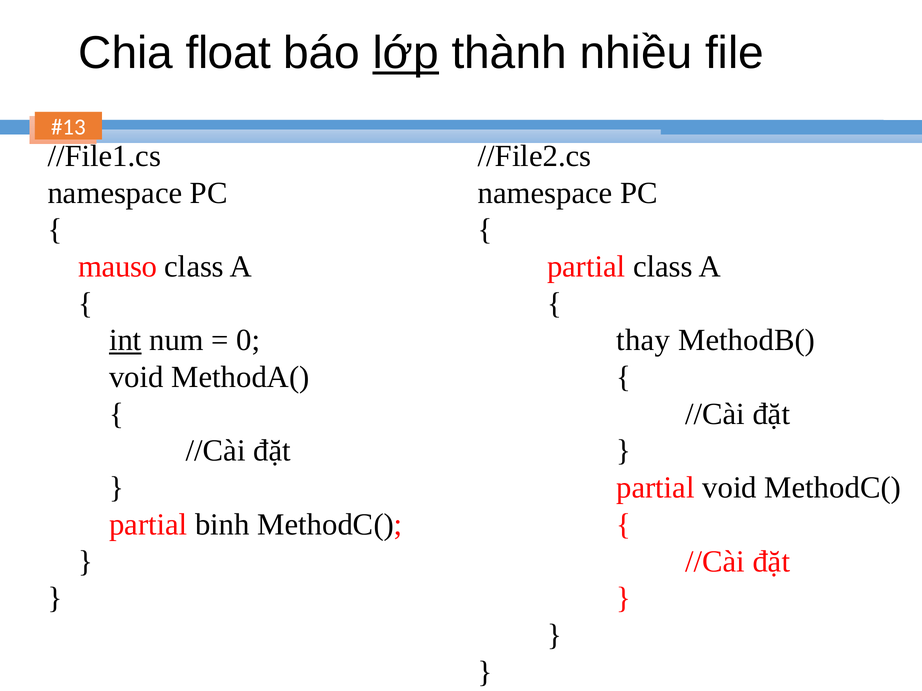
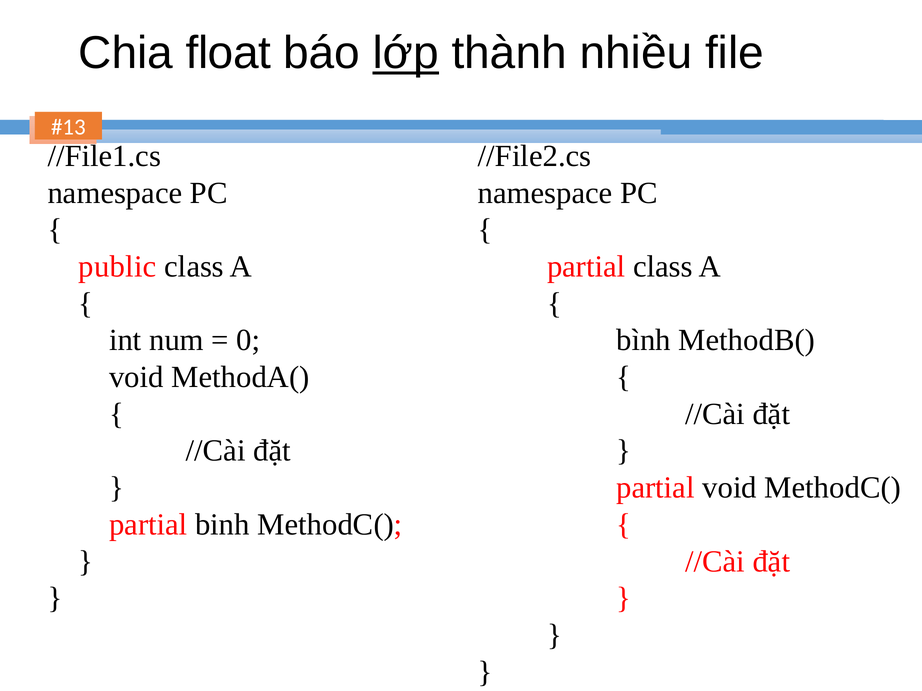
mauso: mauso -> public
int underline: present -> none
thay: thay -> bình
